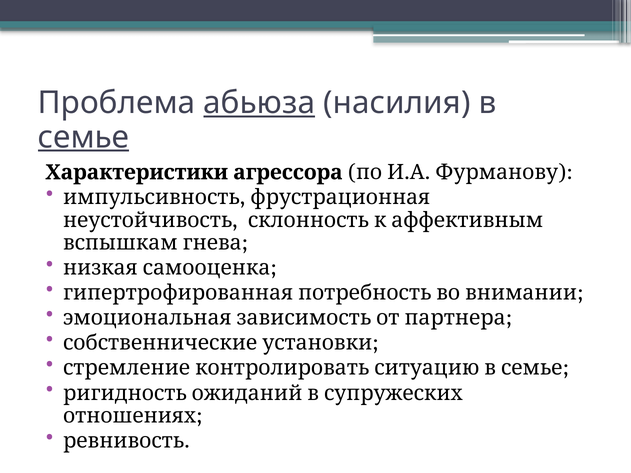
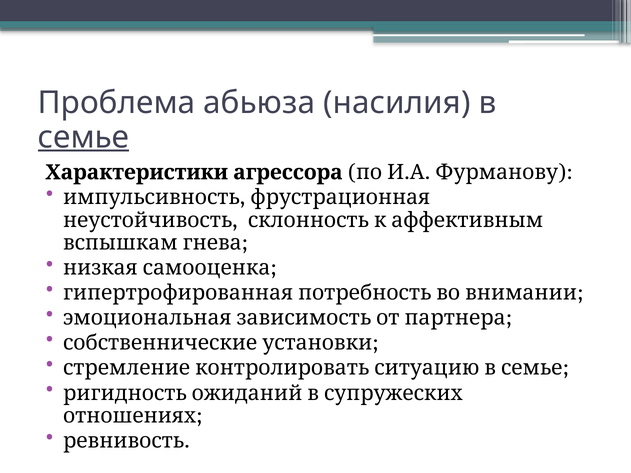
абьюза underline: present -> none
